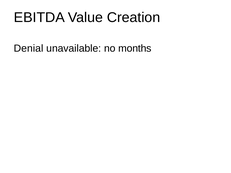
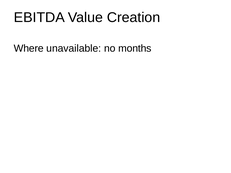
Denial: Denial -> Where
